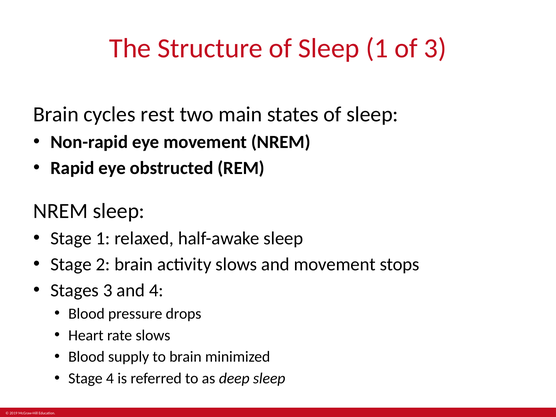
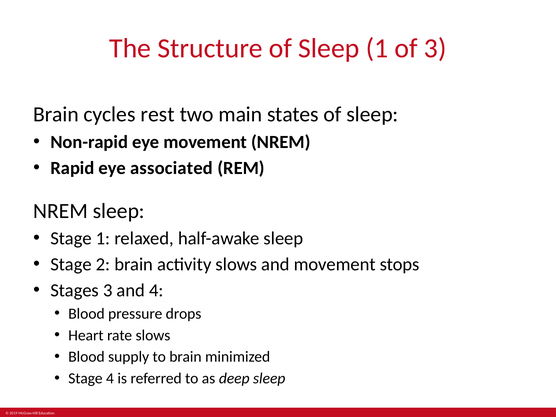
obstructed: obstructed -> associated
